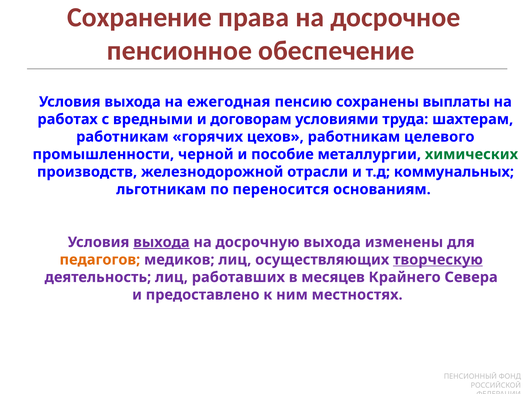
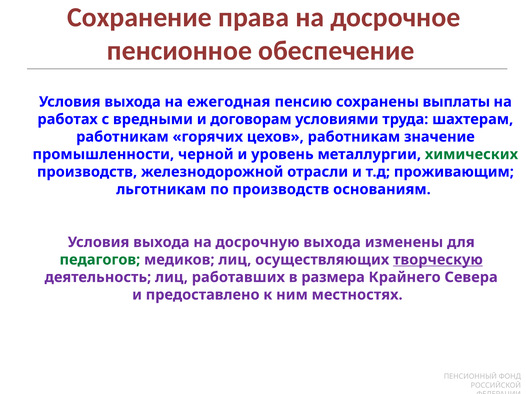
целевого: целевого -> значение
пособие: пособие -> уровень
коммунальных: коммунальных -> проживающим
по переносится: переносится -> производств
выхода at (161, 242) underline: present -> none
педагогов colour: orange -> green
месяцев: месяцев -> размера
